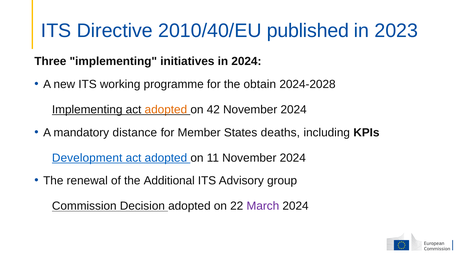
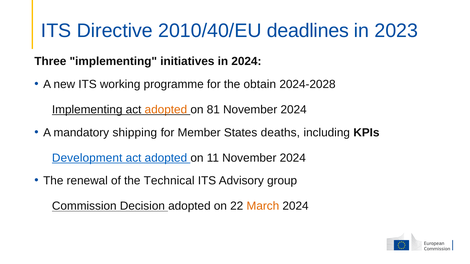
published: published -> deadlines
42: 42 -> 81
distance: distance -> shipping
Additional: Additional -> Technical
March colour: purple -> orange
